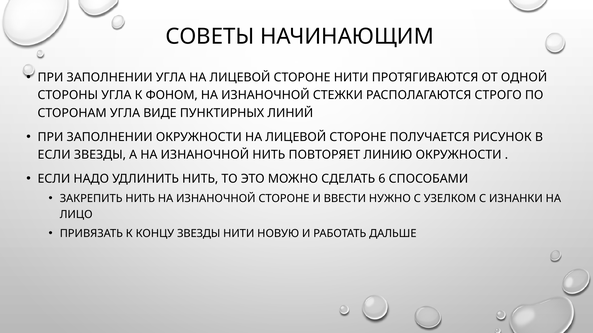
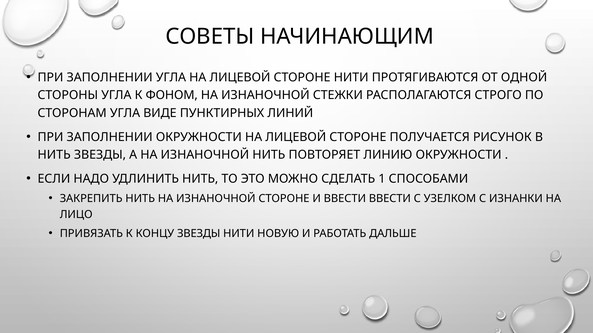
ЕСЛИ at (54, 155): ЕСЛИ -> НИТЬ
6: 6 -> 1
ВВЕСТИ НУЖНО: НУЖНО -> ВВЕСТИ
